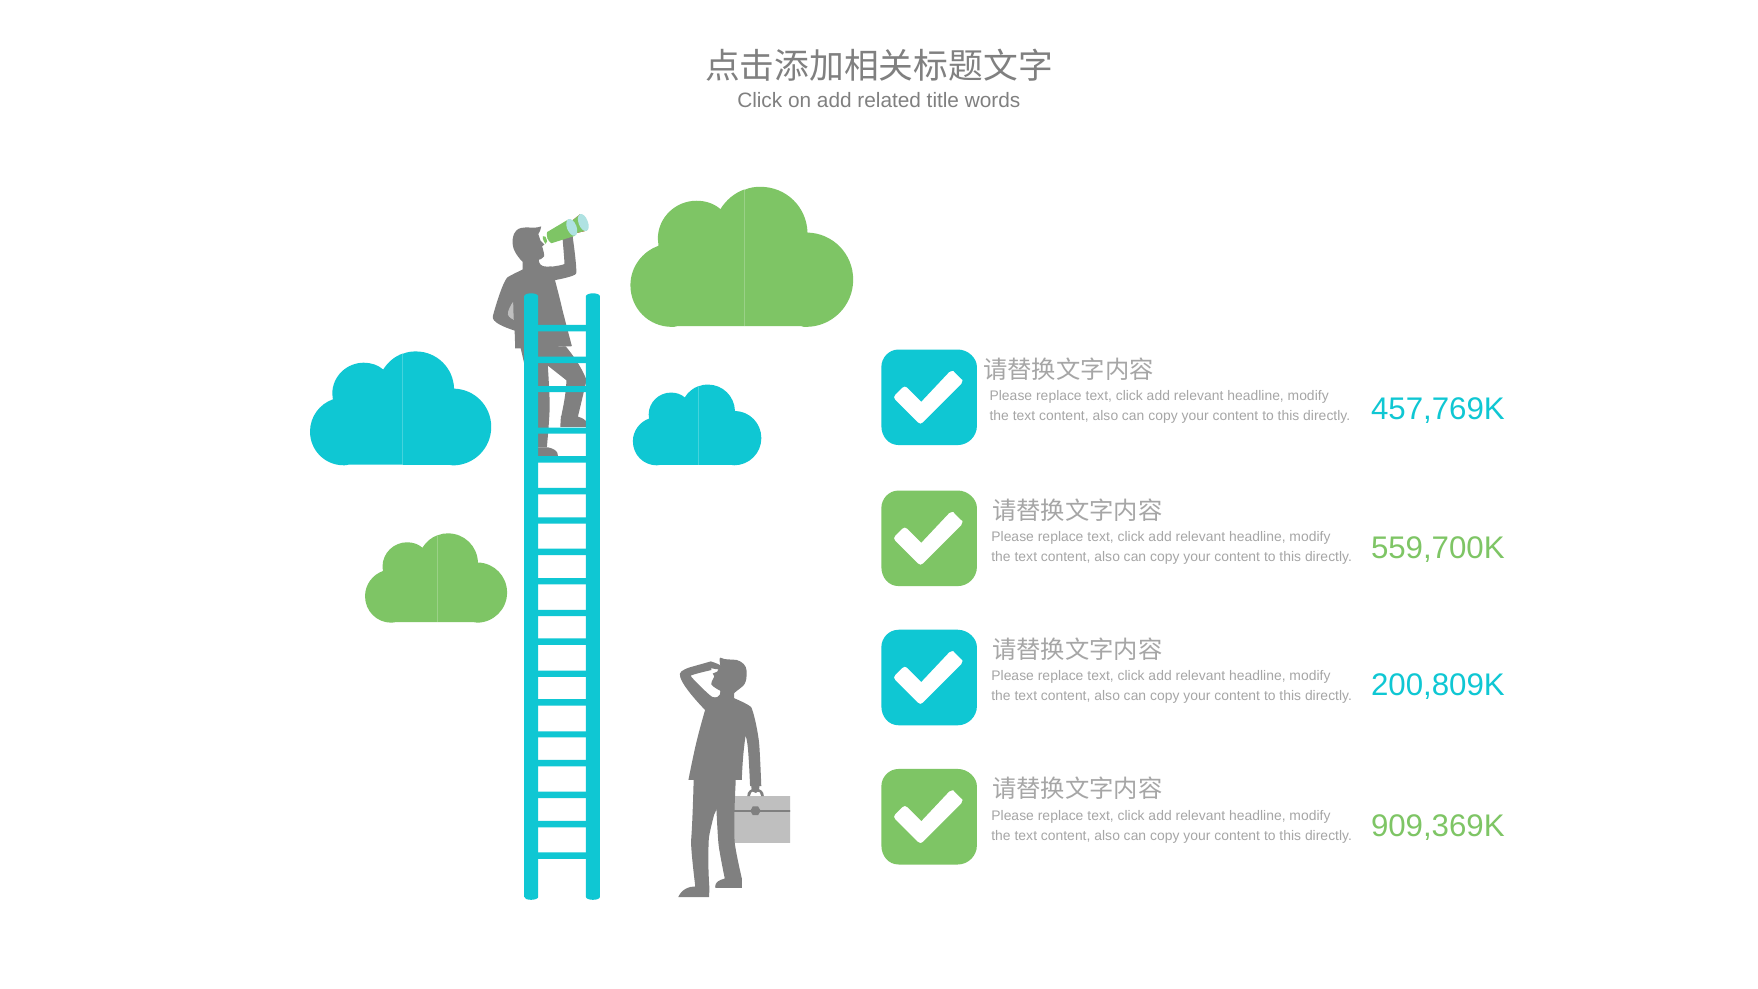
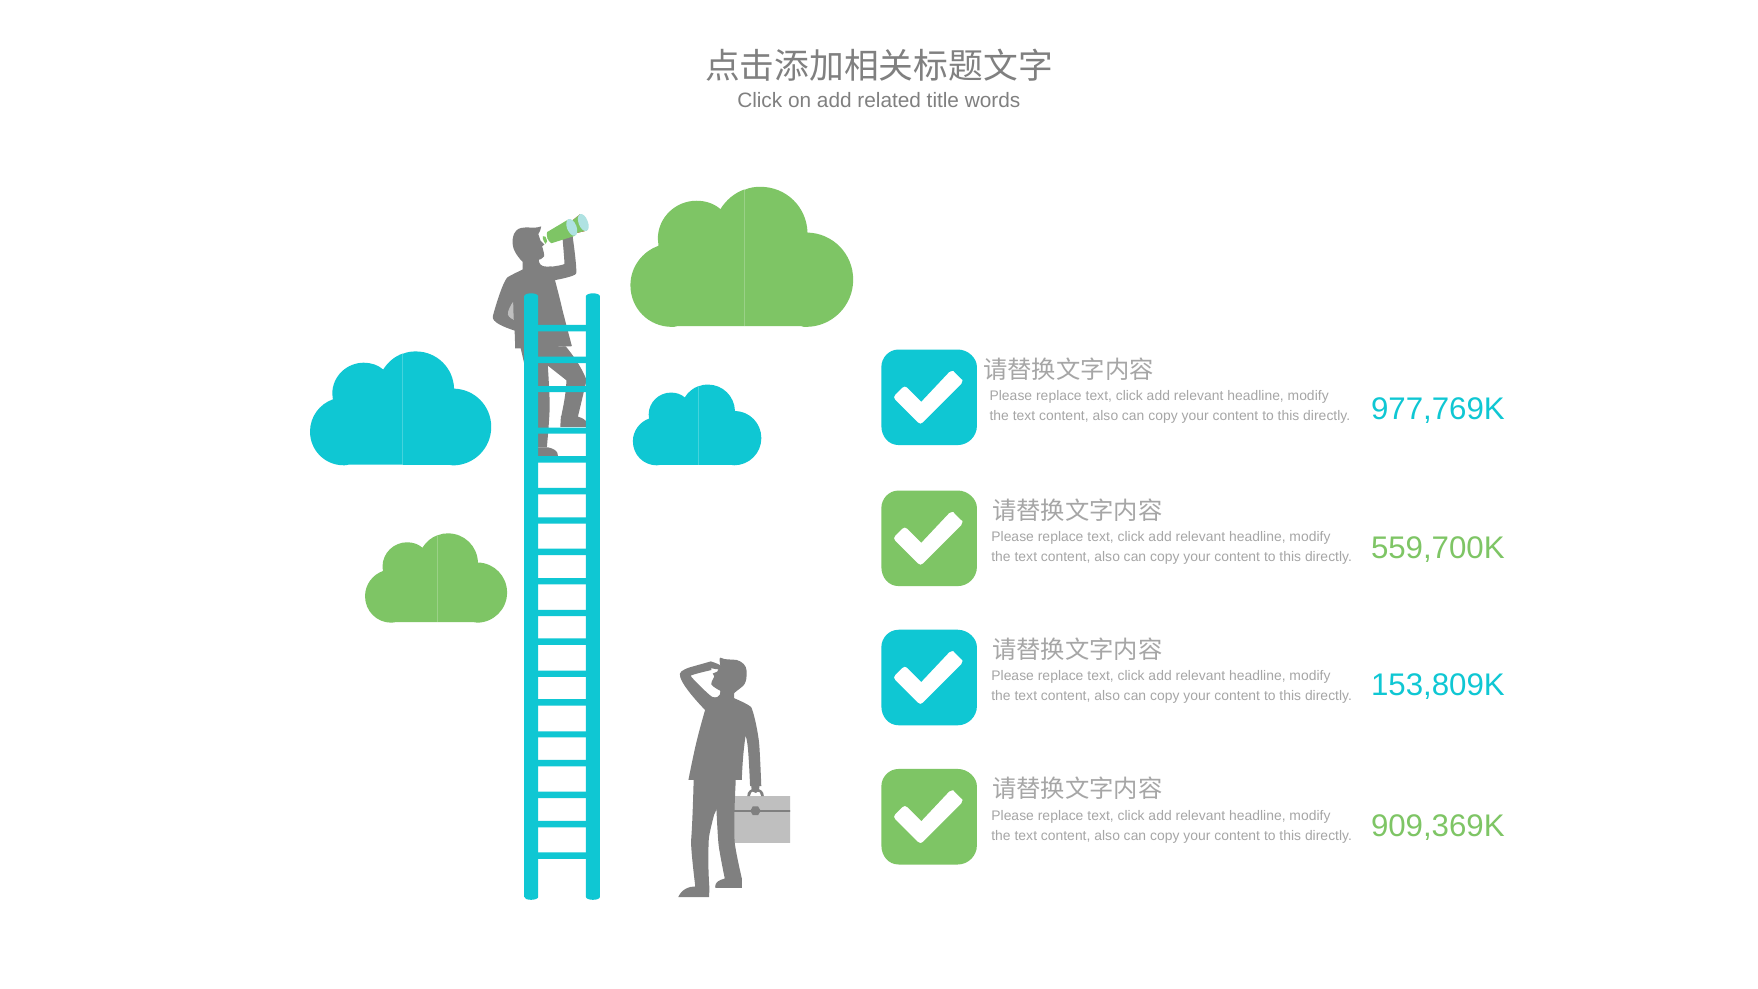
457,769K: 457,769K -> 977,769K
200,809K: 200,809K -> 153,809K
